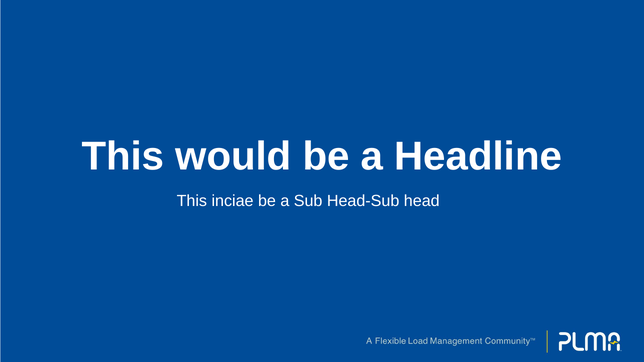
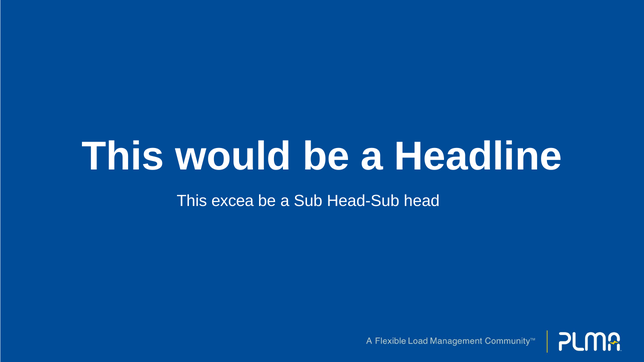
inciae: inciae -> excea
